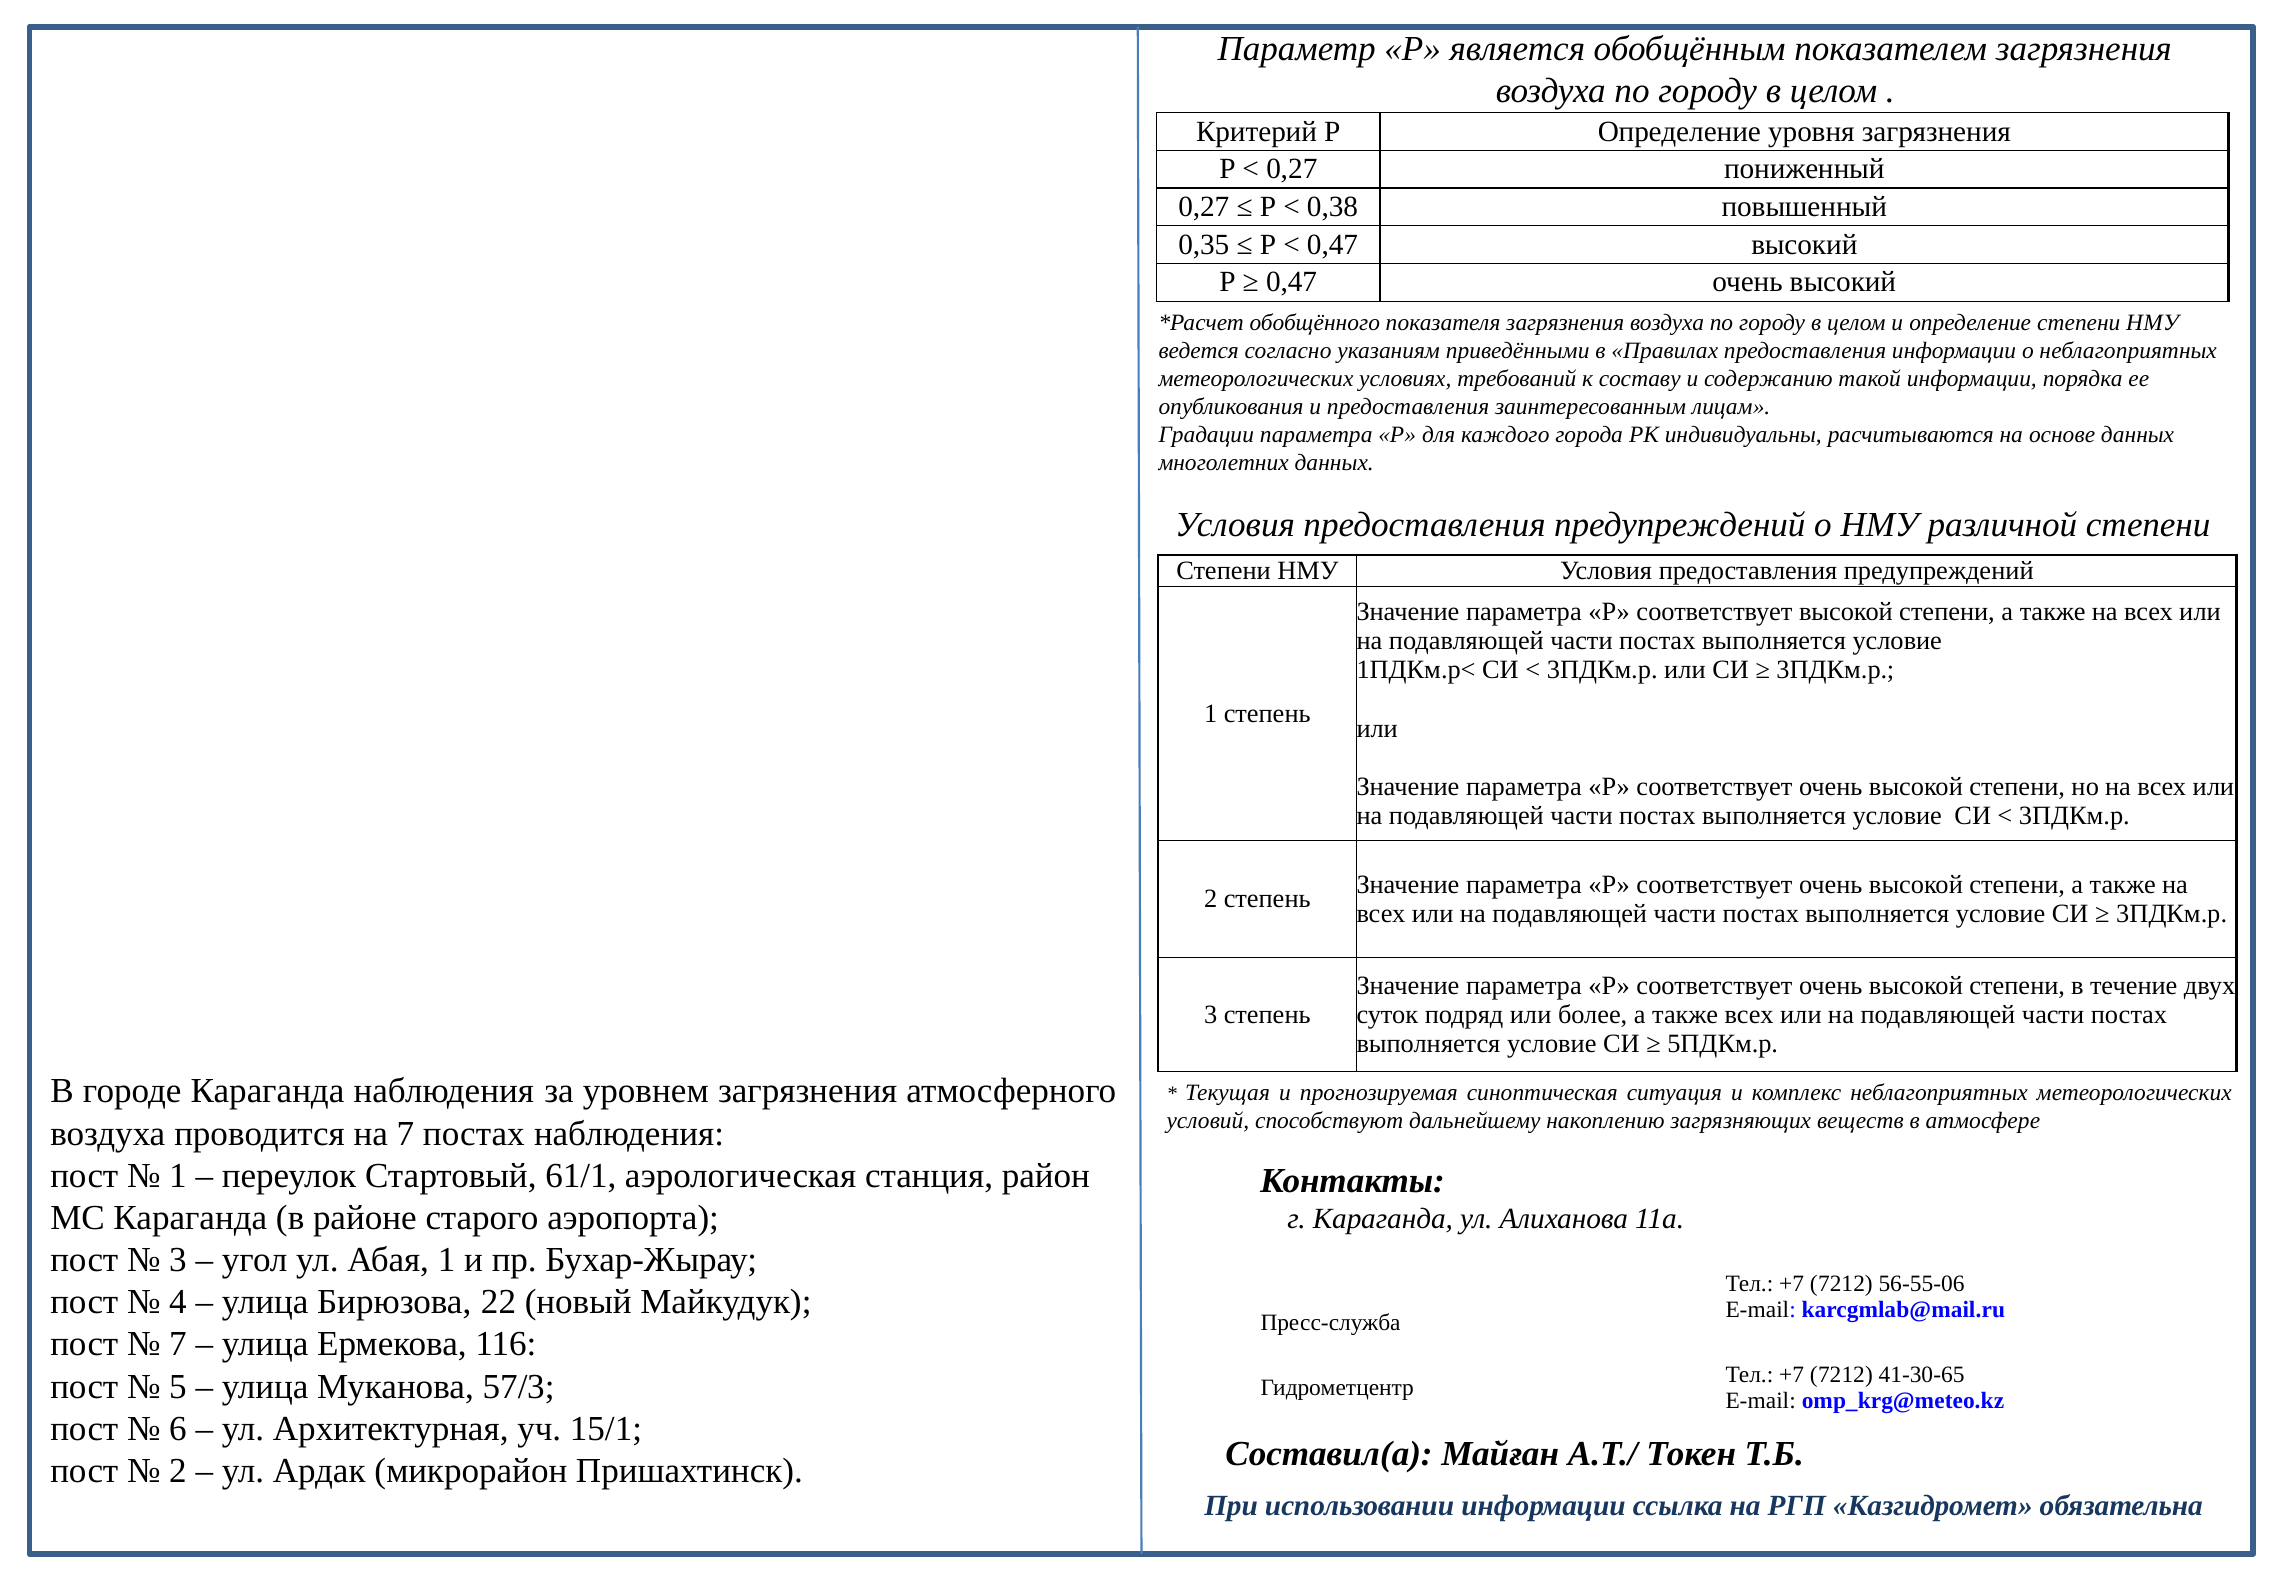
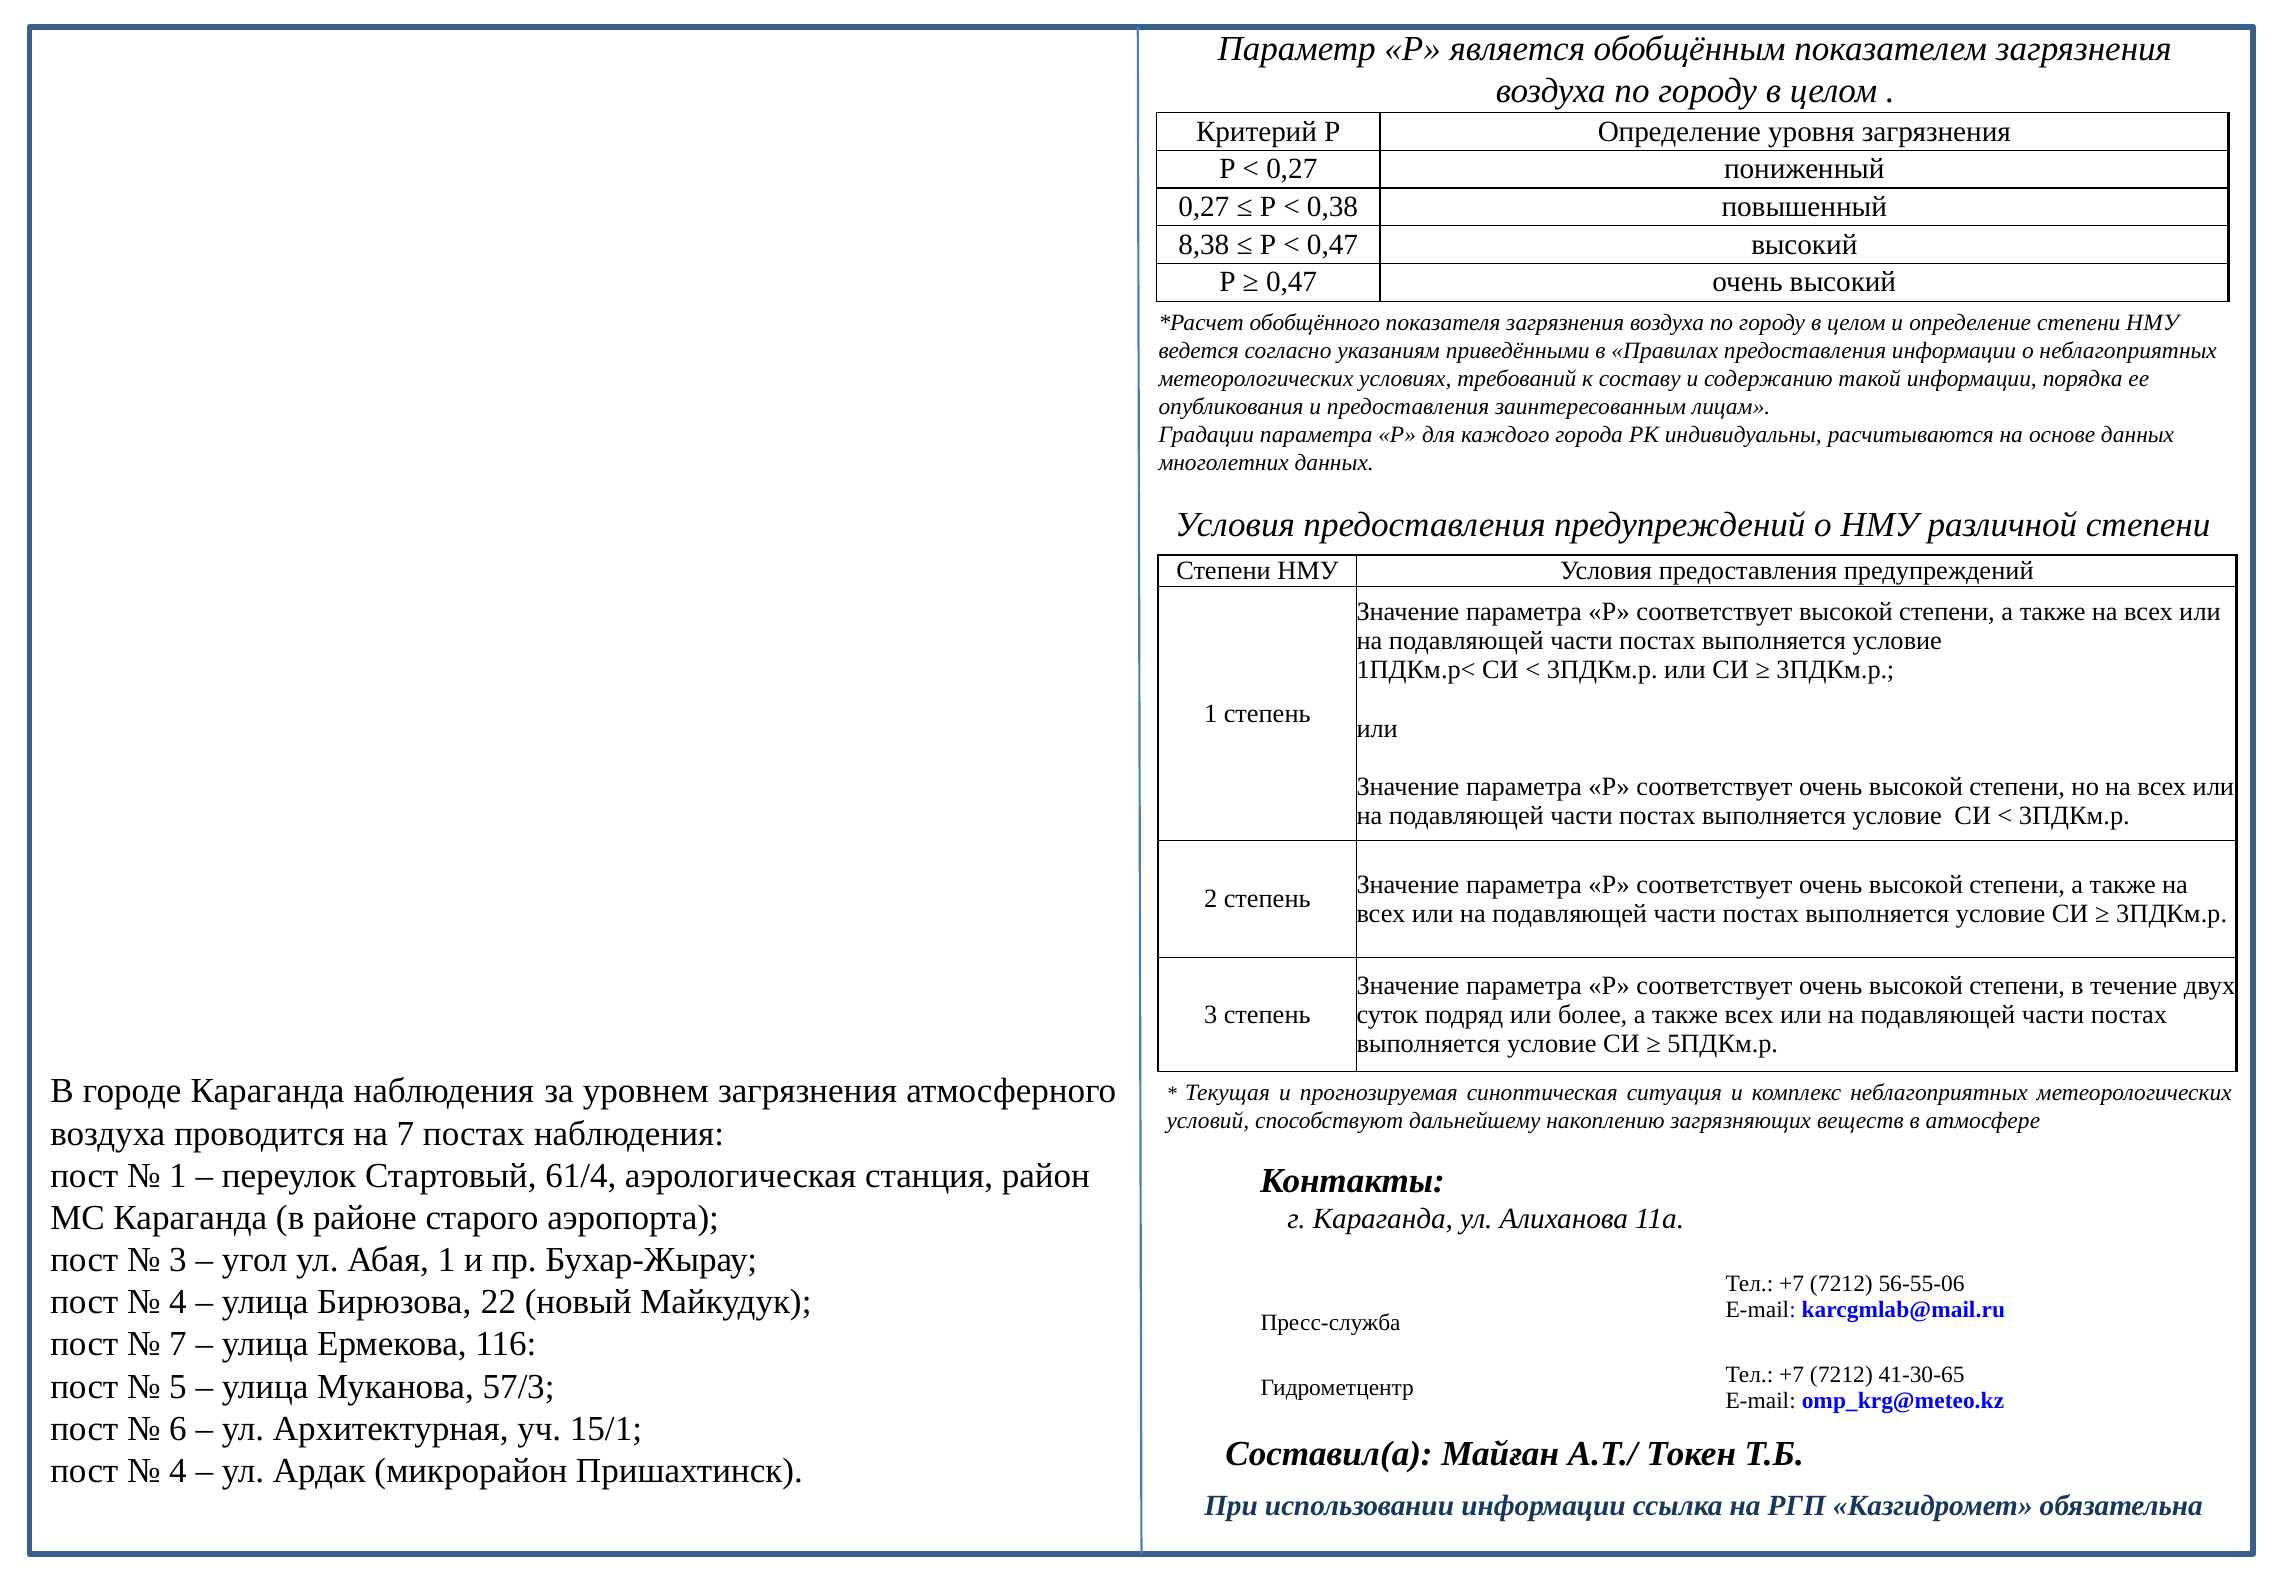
0,35: 0,35 -> 8,38
61/1: 61/1 -> 61/4
2 at (178, 1470): 2 -> 4
